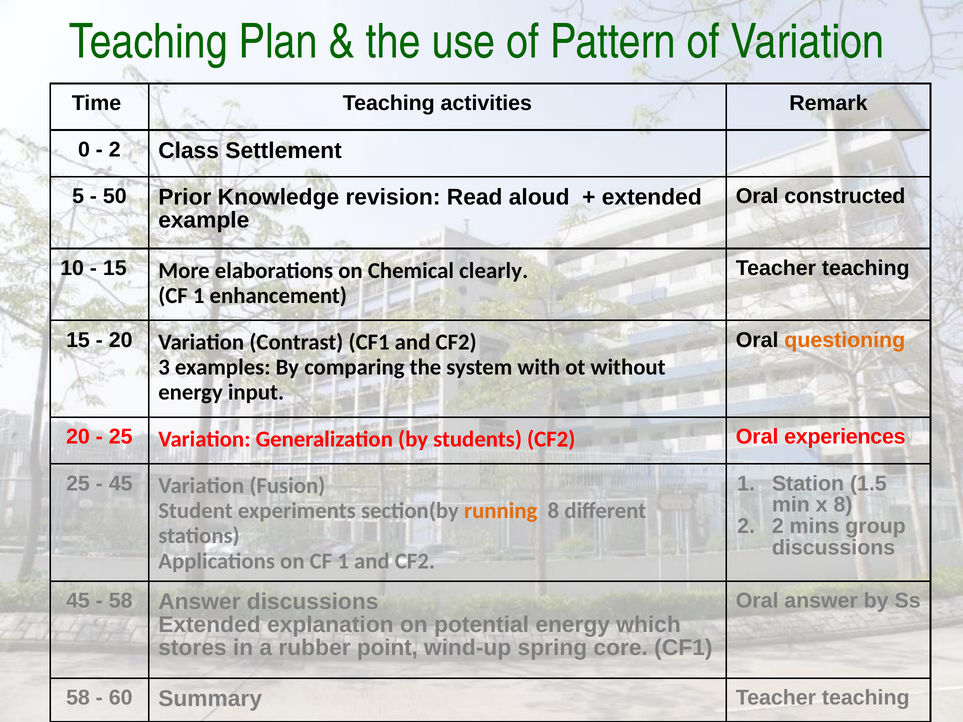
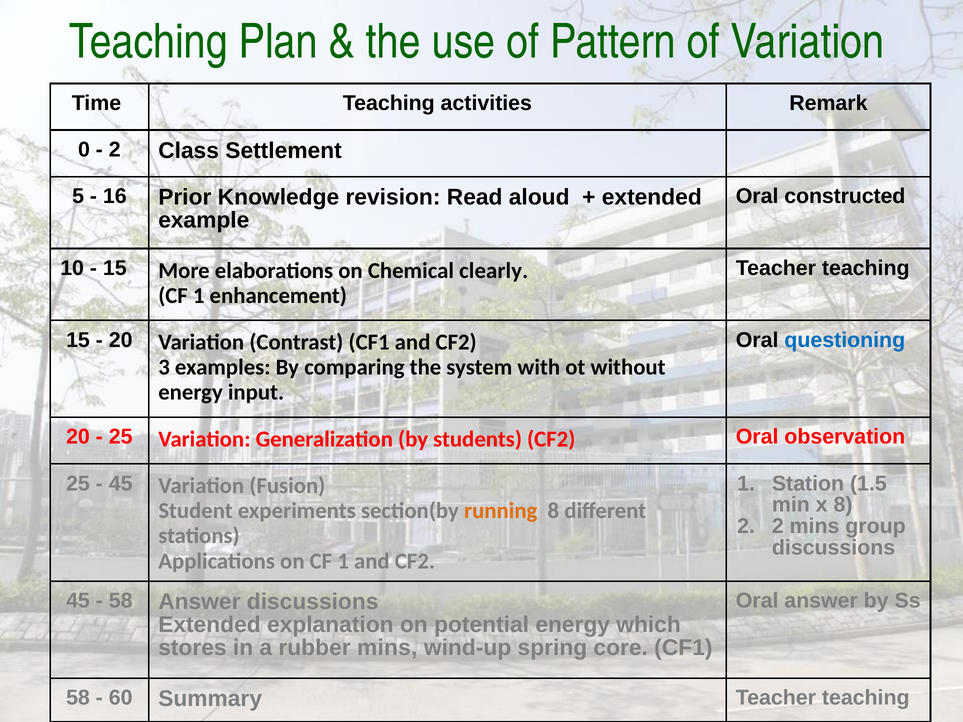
50: 50 -> 16
questioning colour: orange -> blue
experiences: experiences -> observation
rubber point: point -> mins
